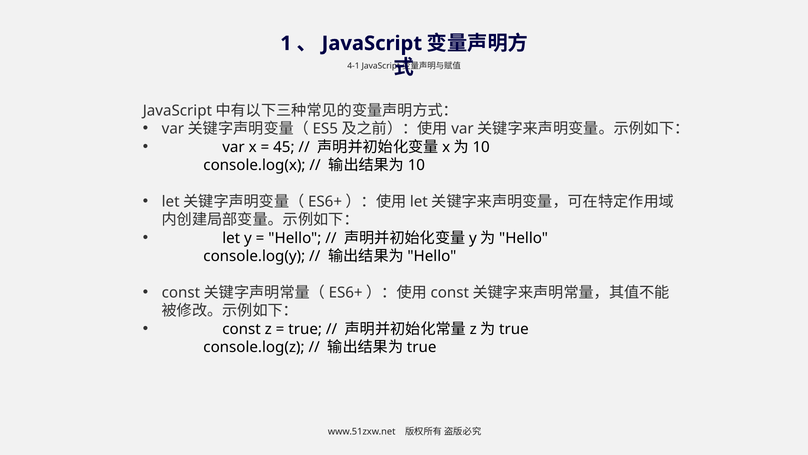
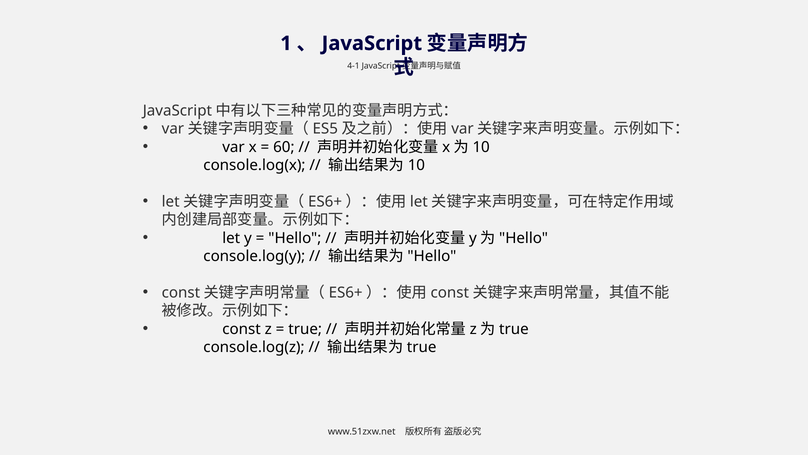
45: 45 -> 60
